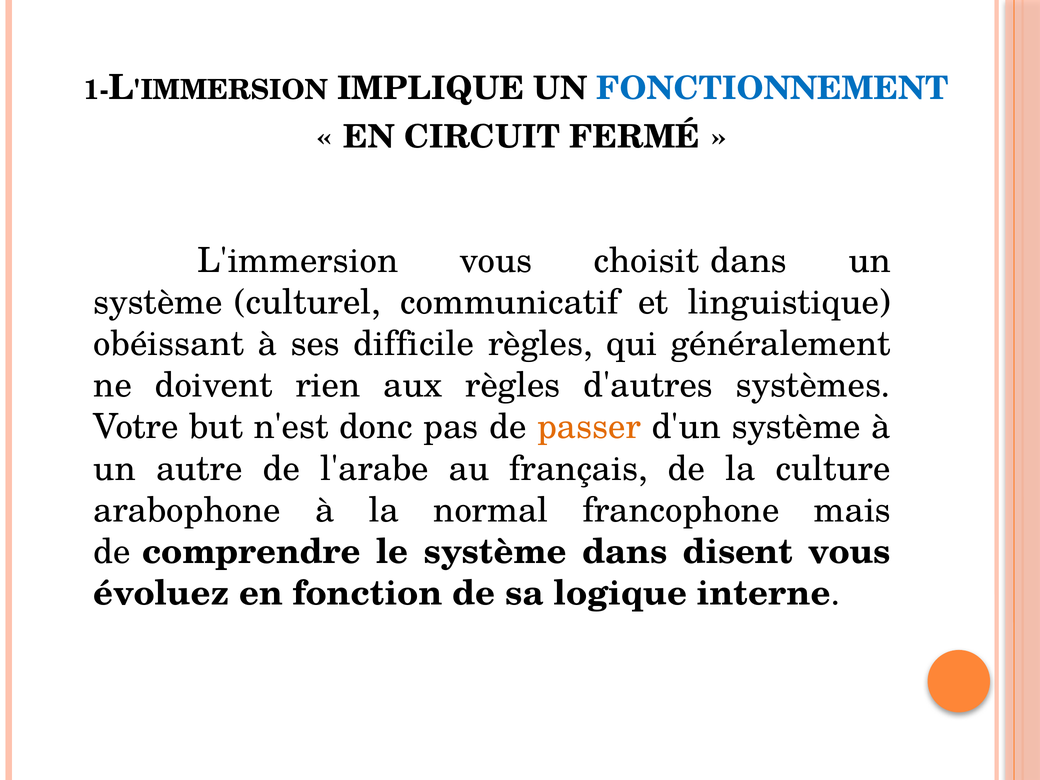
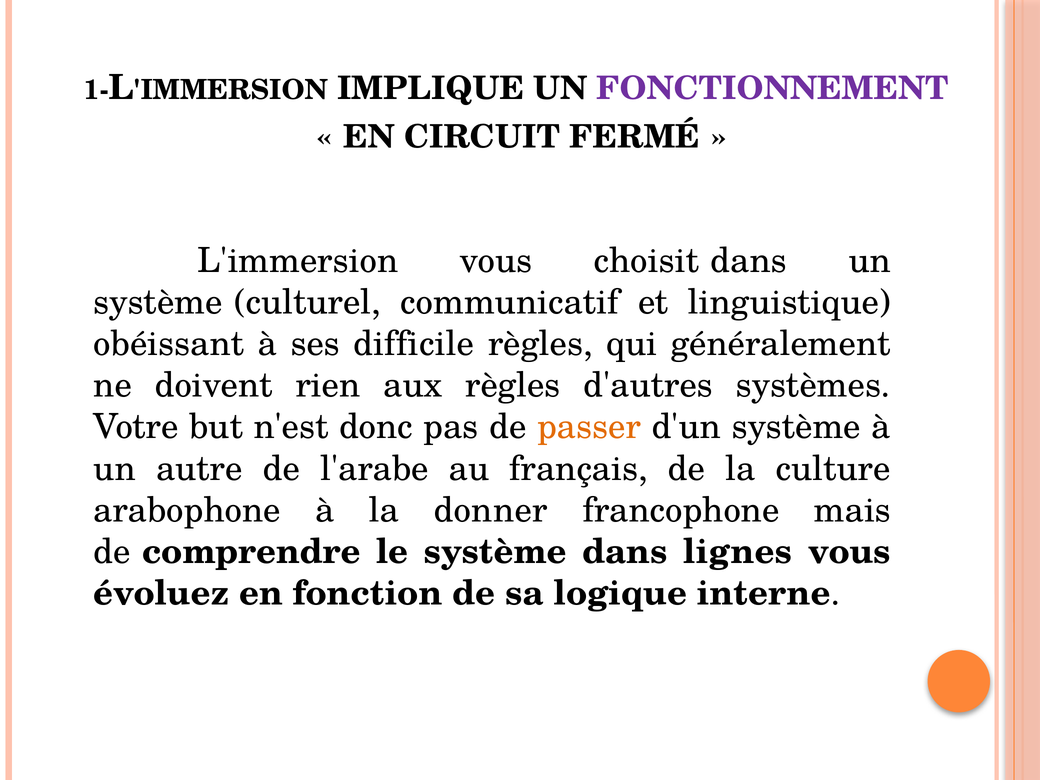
FONCTIONNEMENT colour: blue -> purple
normal: normal -> donner
disent: disent -> lignes
